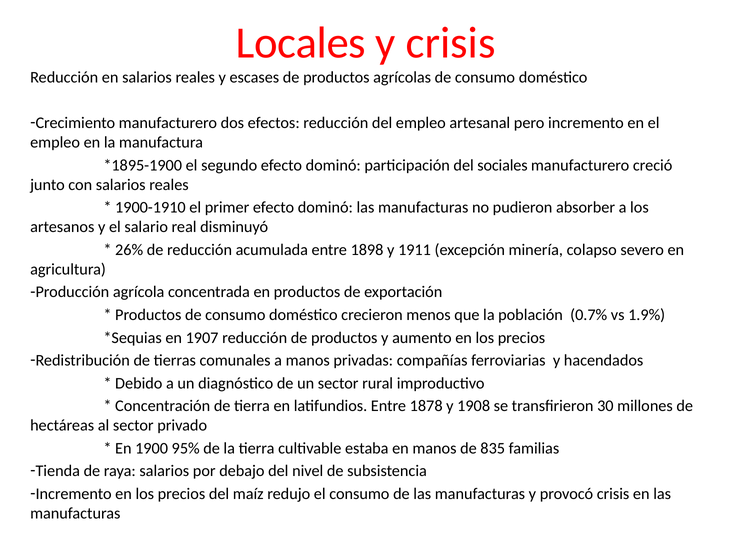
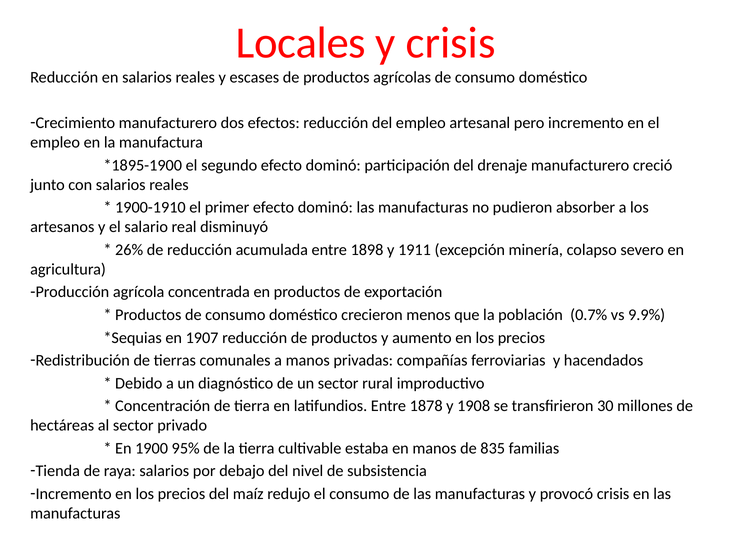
sociales: sociales -> drenaje
1.9%: 1.9% -> 9.9%
